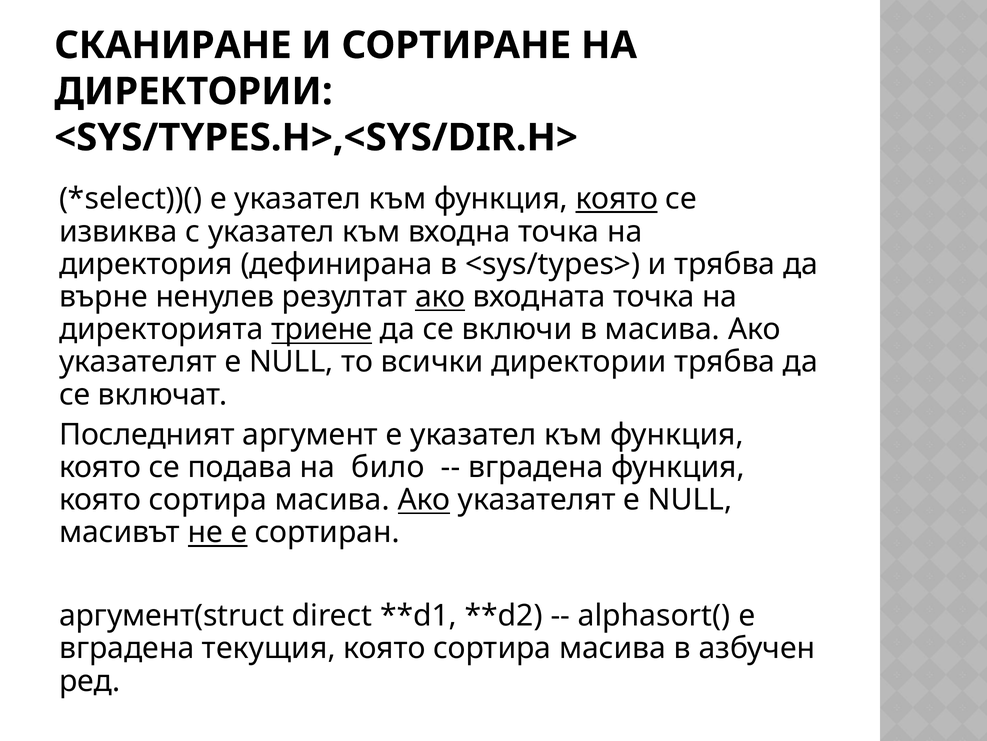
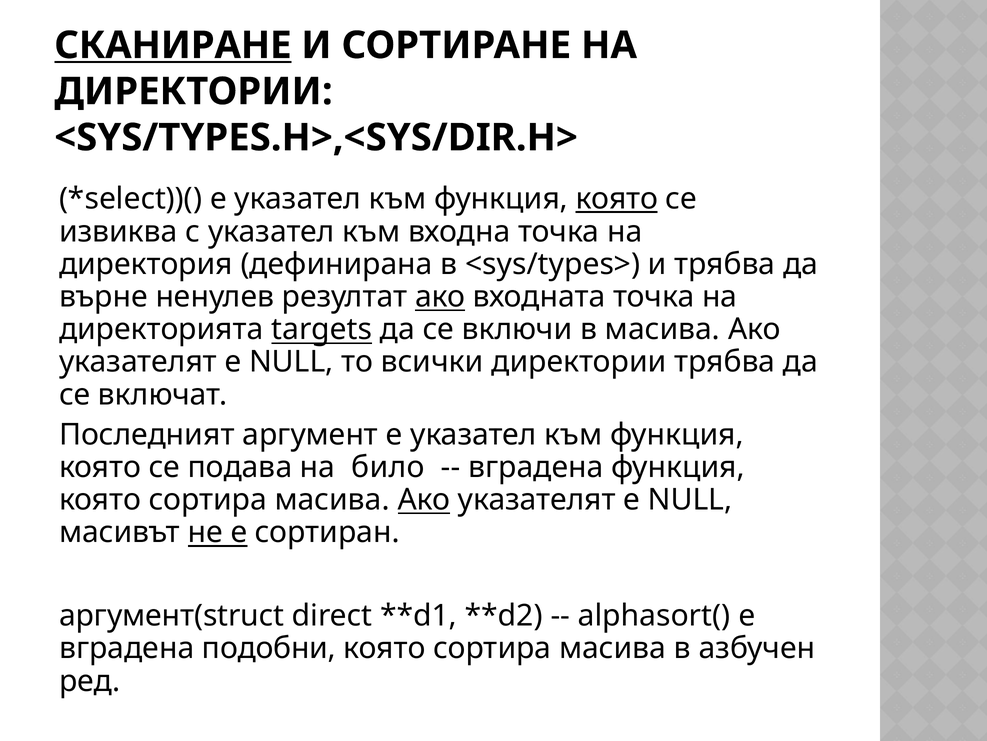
СКАНИРАНЕ underline: none -> present
триене: триене -> targets
текущия: текущия -> подобни
